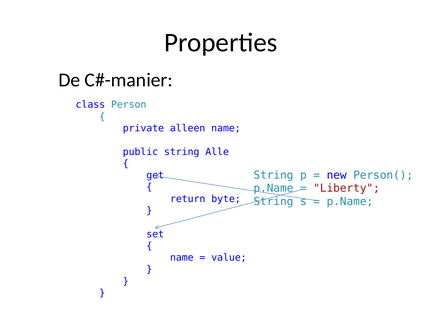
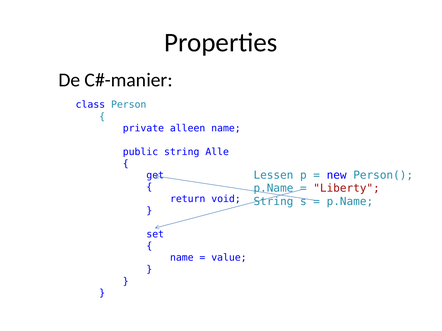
String at (273, 175): String -> Lessen
byte: byte -> void
